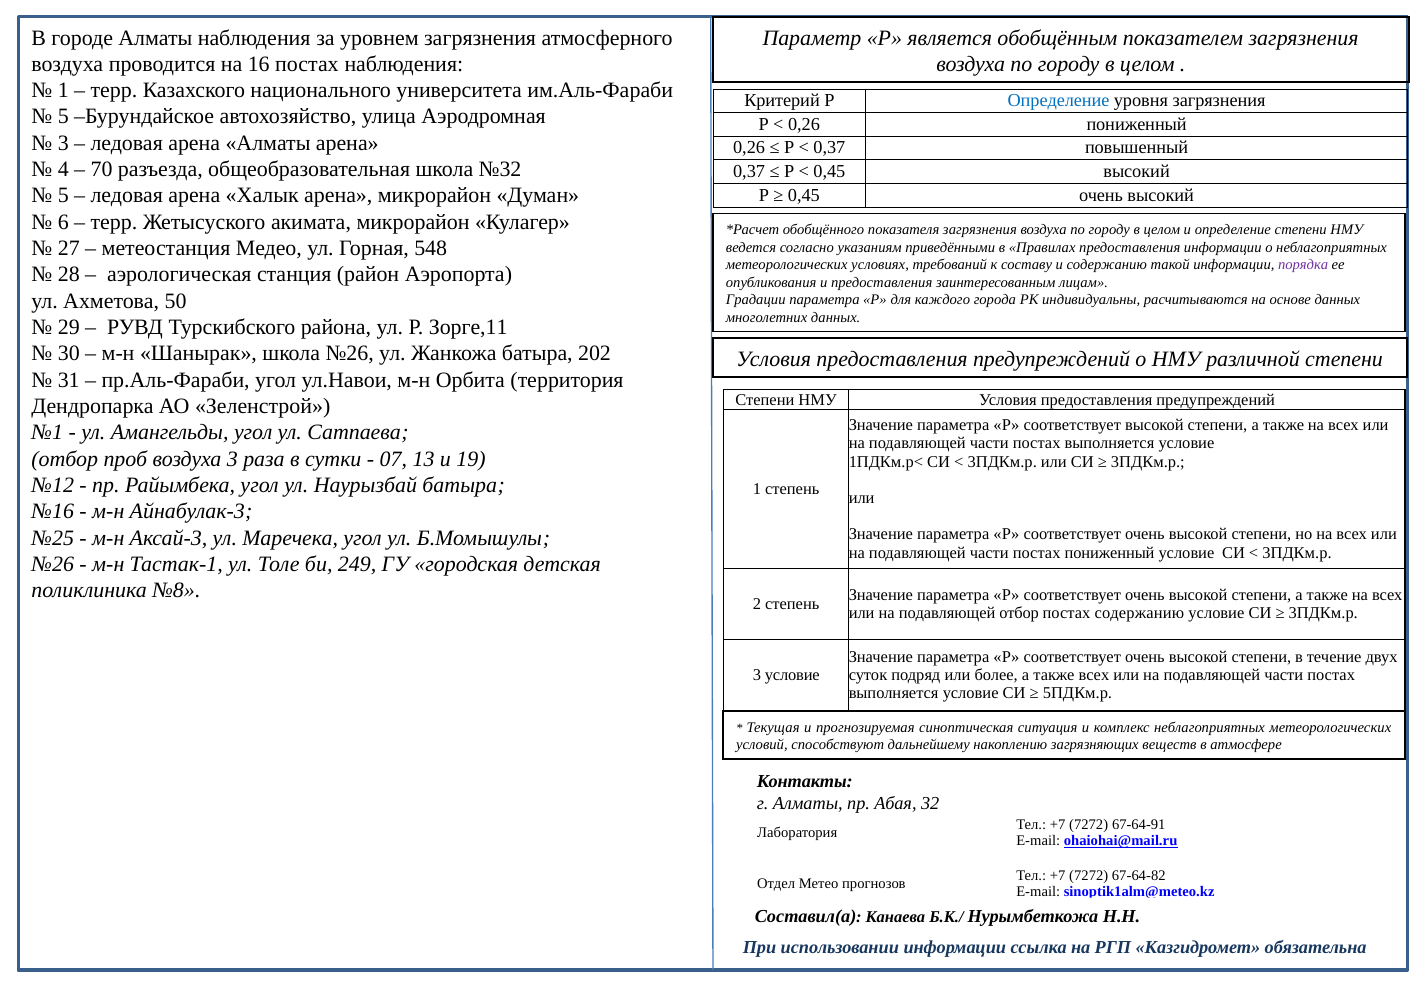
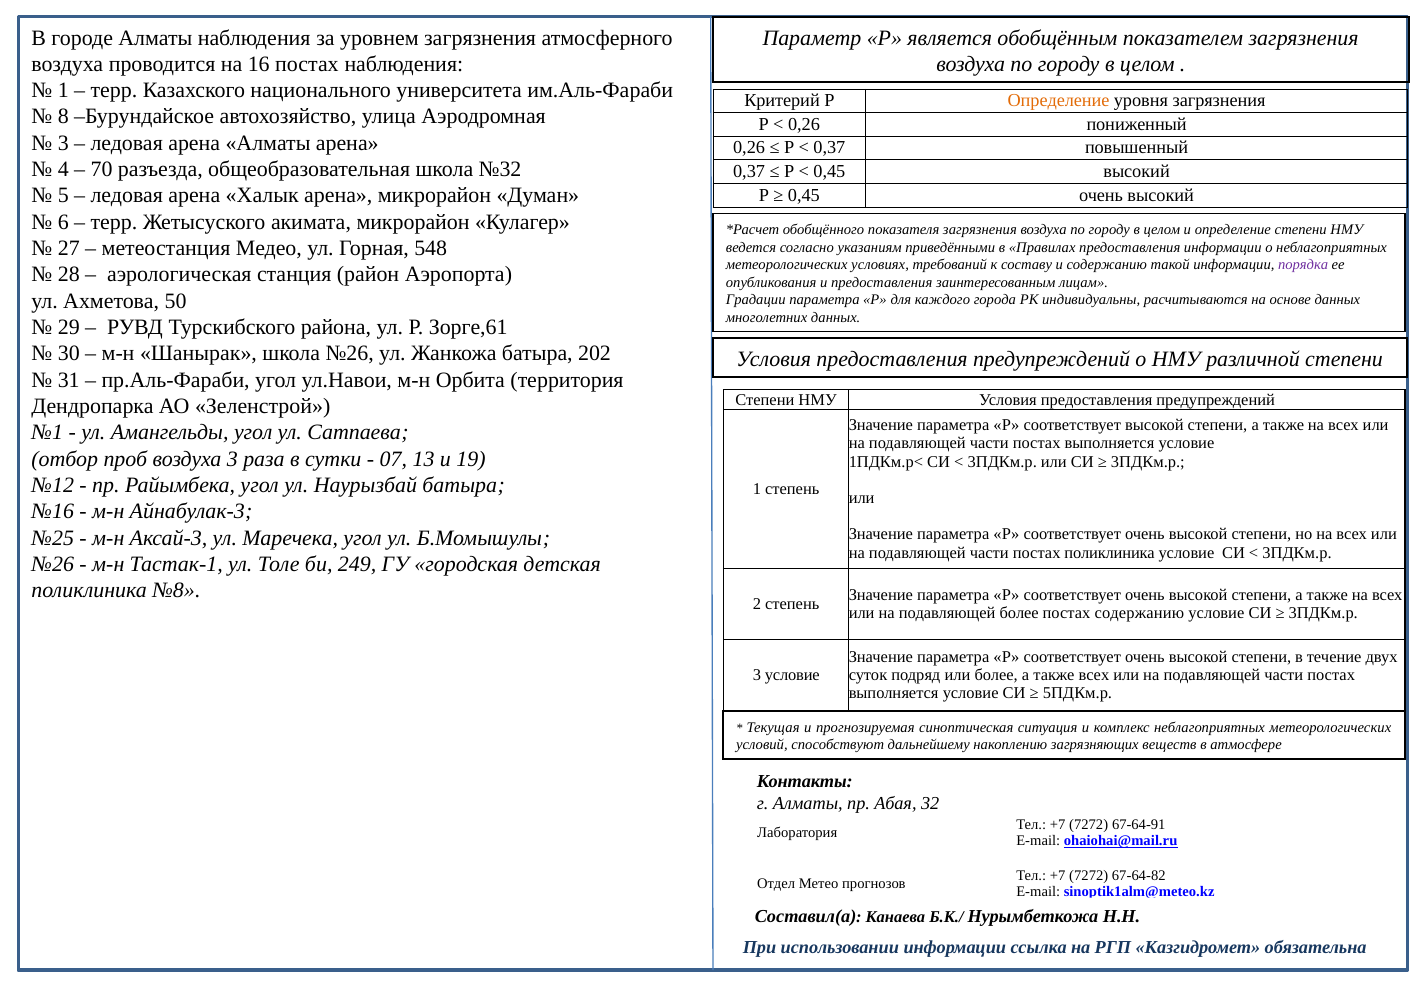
Определение at (1059, 101) colour: blue -> orange
5 at (63, 117): 5 -> 8
Зорге,11: Зорге,11 -> Зорге,61
постах пониженный: пониженный -> поликлиника
подавляющей отбор: отбор -> более
